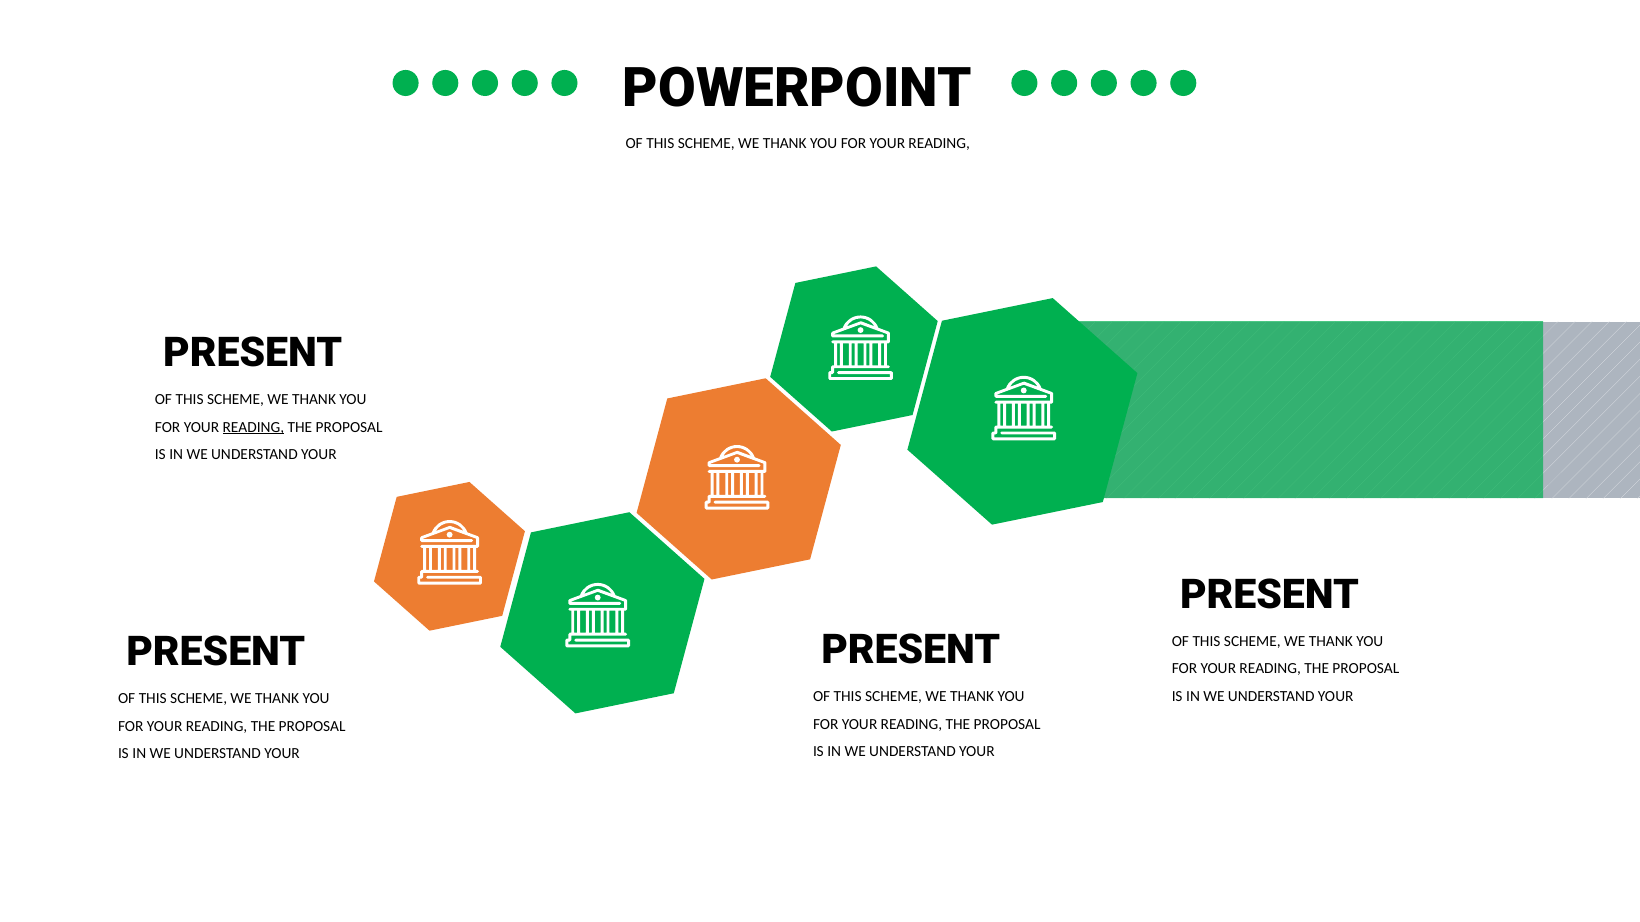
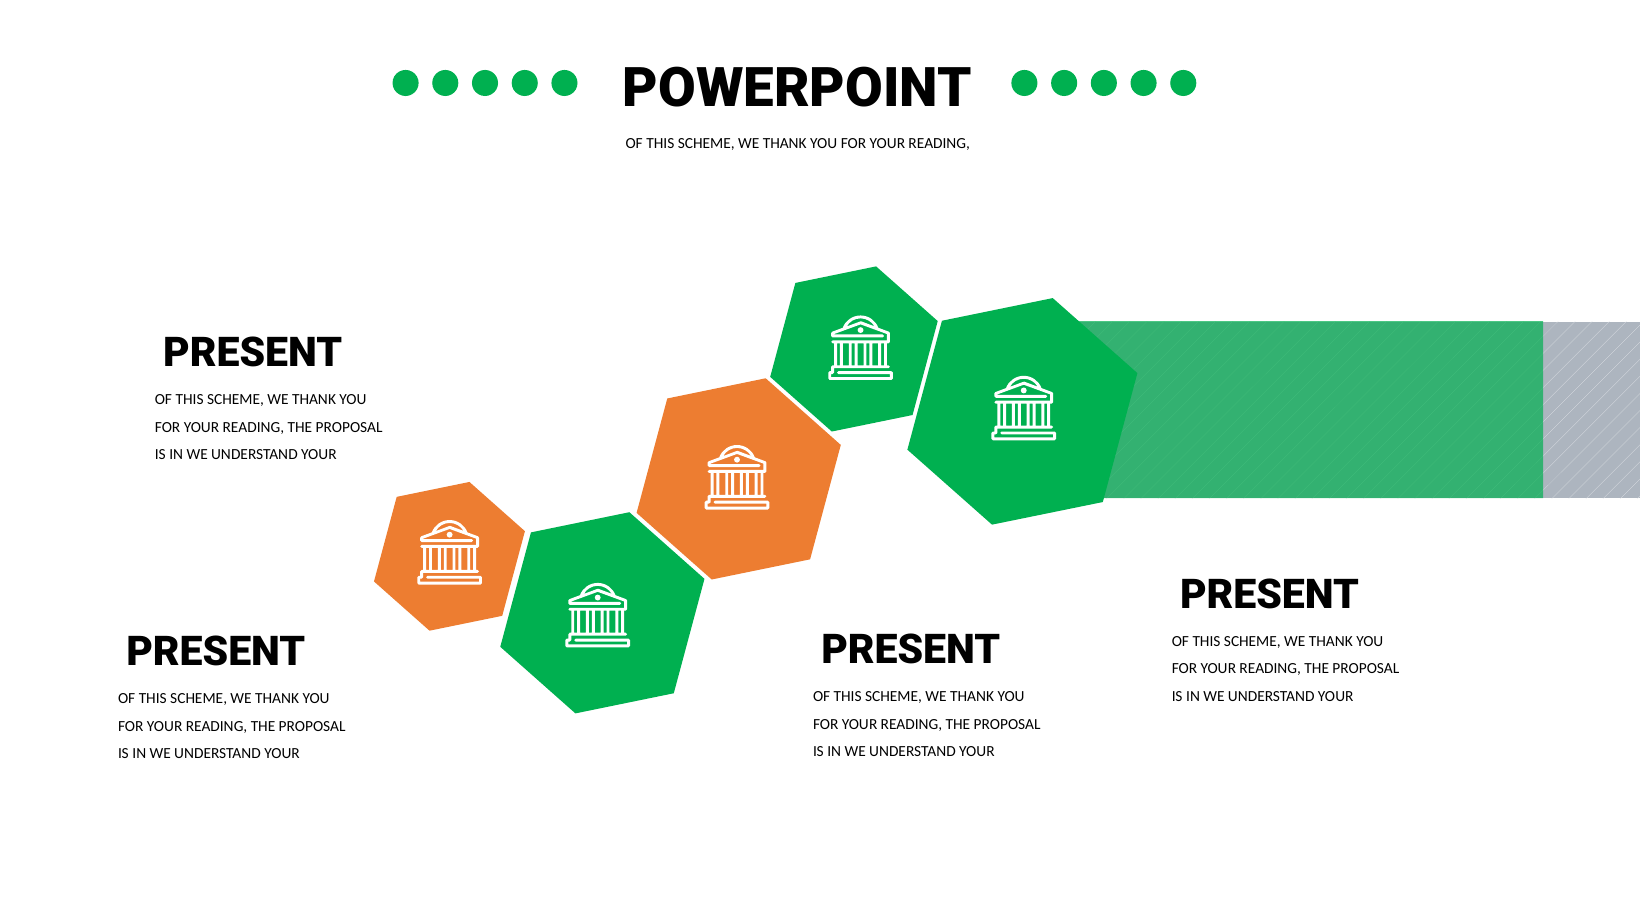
READING at (253, 427) underline: present -> none
